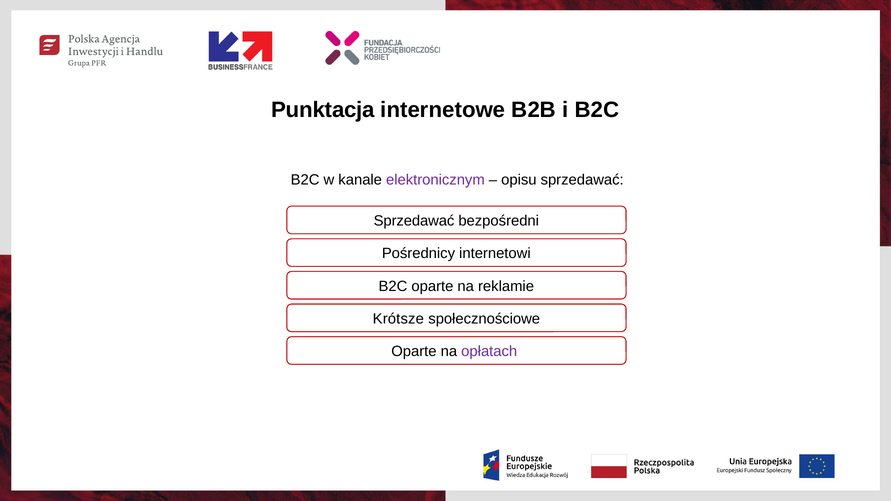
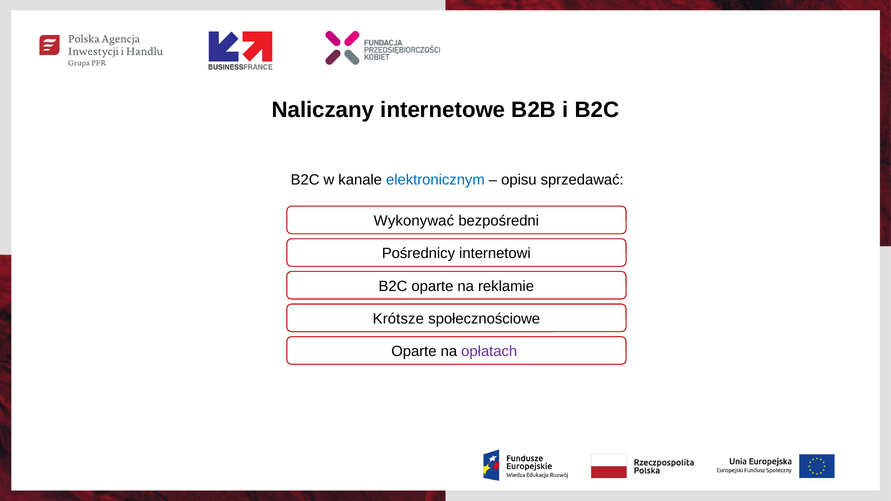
Punktacja: Punktacja -> Naliczany
elektronicznym colour: purple -> blue
Sprzedawać at (414, 221): Sprzedawać -> Wykonywać
